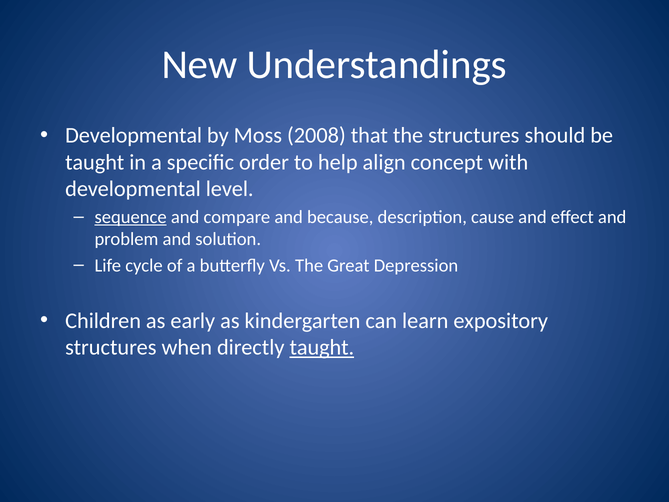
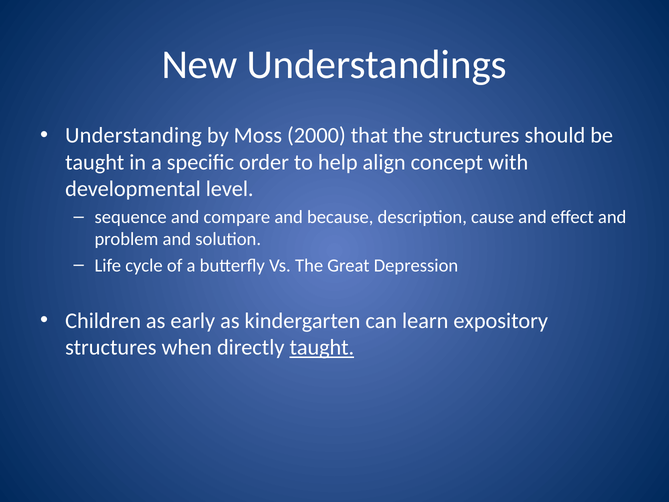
Developmental at (134, 135): Developmental -> Understanding
2008: 2008 -> 2000
sequence underline: present -> none
